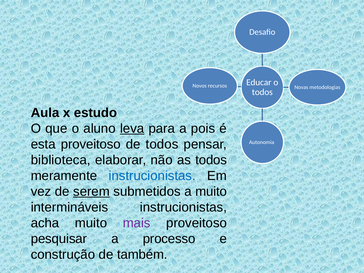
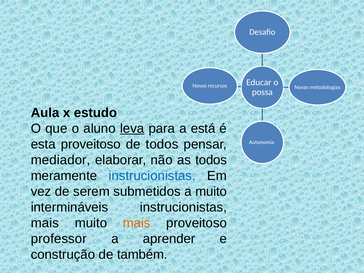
todos at (262, 92): todos -> possa
pois: pois -> está
biblioteca: biblioteca -> mediador
serem underline: present -> none
acha at (45, 223): acha -> mais
mais at (137, 223) colour: purple -> orange
pesquisar: pesquisar -> professor
processo: processo -> aprender
